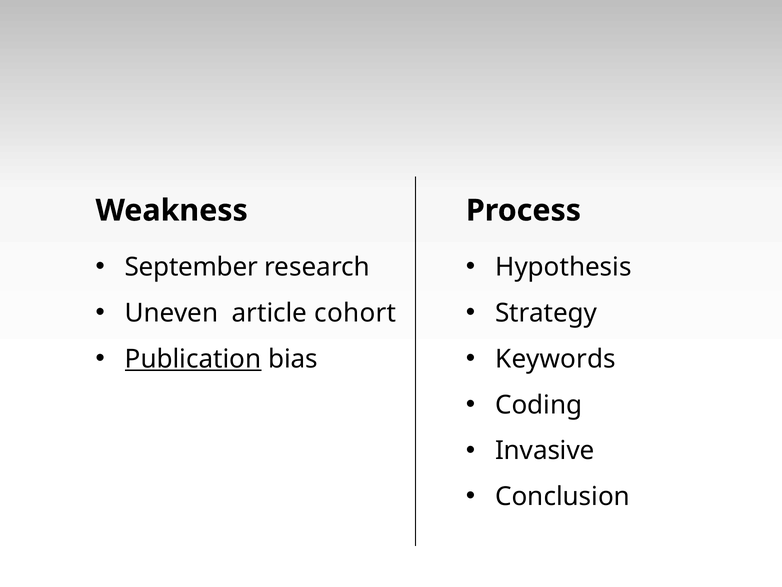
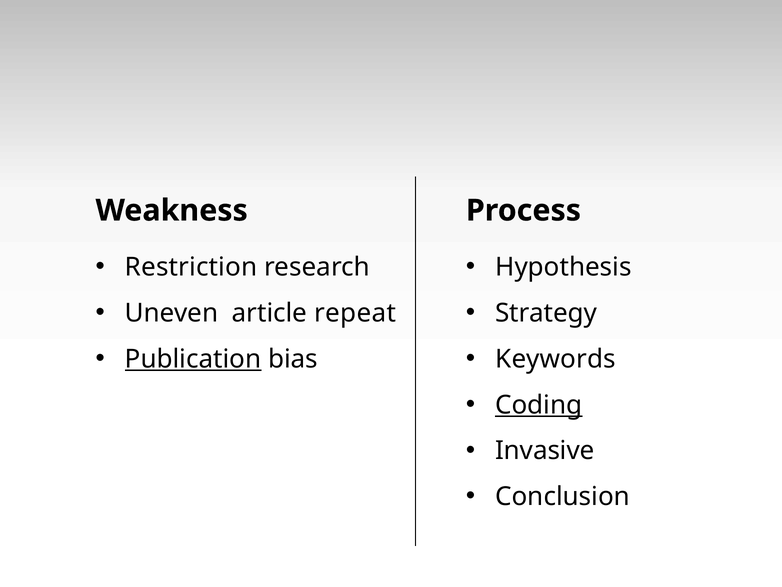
September: September -> Restriction
cohort: cohort -> repeat
Coding underline: none -> present
